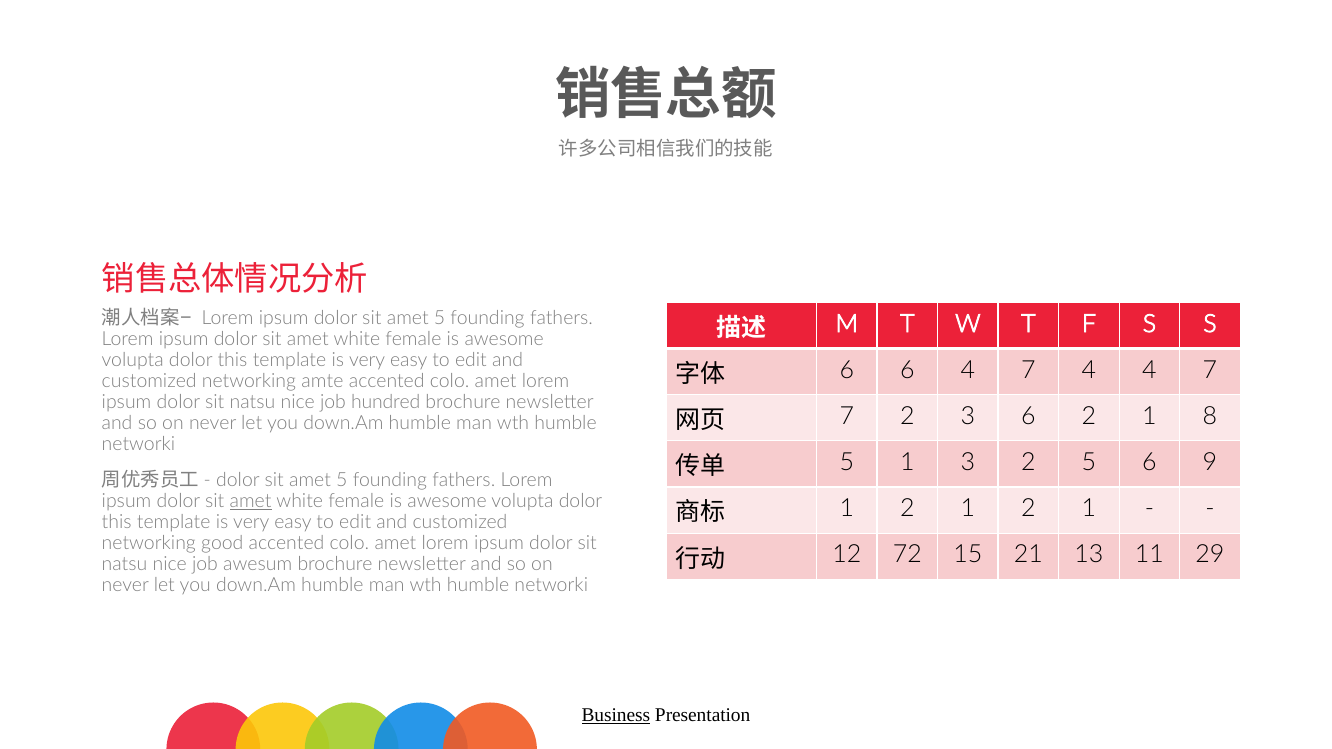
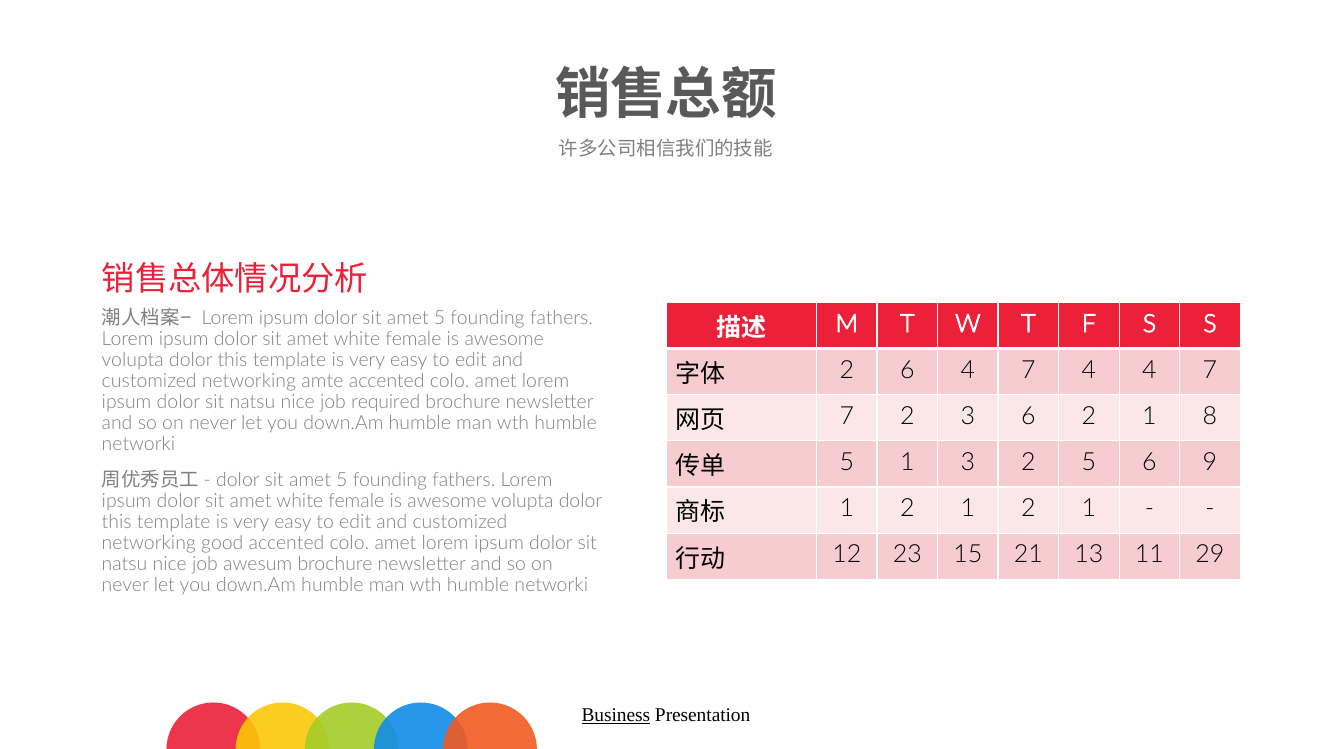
6 at (847, 370): 6 -> 2
hundred: hundred -> required
amet at (251, 501) underline: present -> none
72: 72 -> 23
